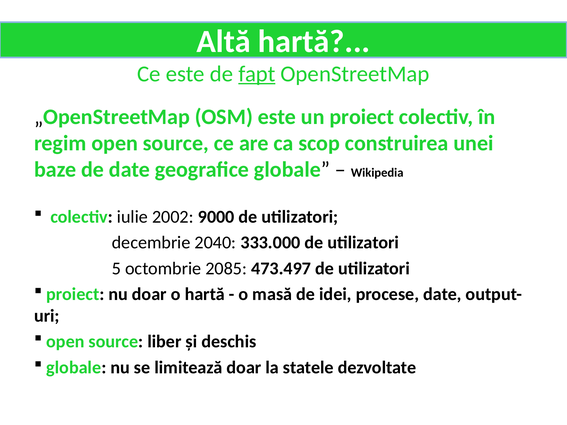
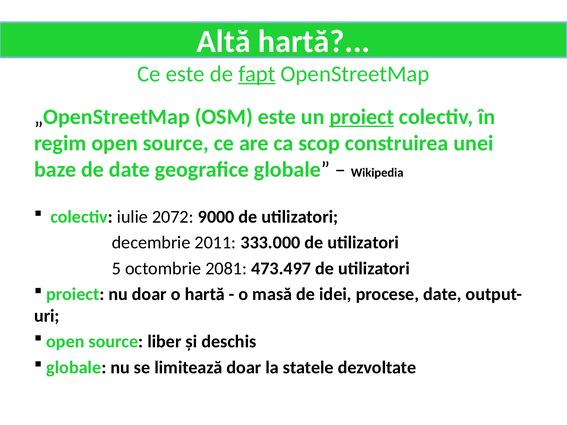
proiect at (362, 117) underline: none -> present
2002: 2002 -> 2072
2040: 2040 -> 2011
2085: 2085 -> 2081
